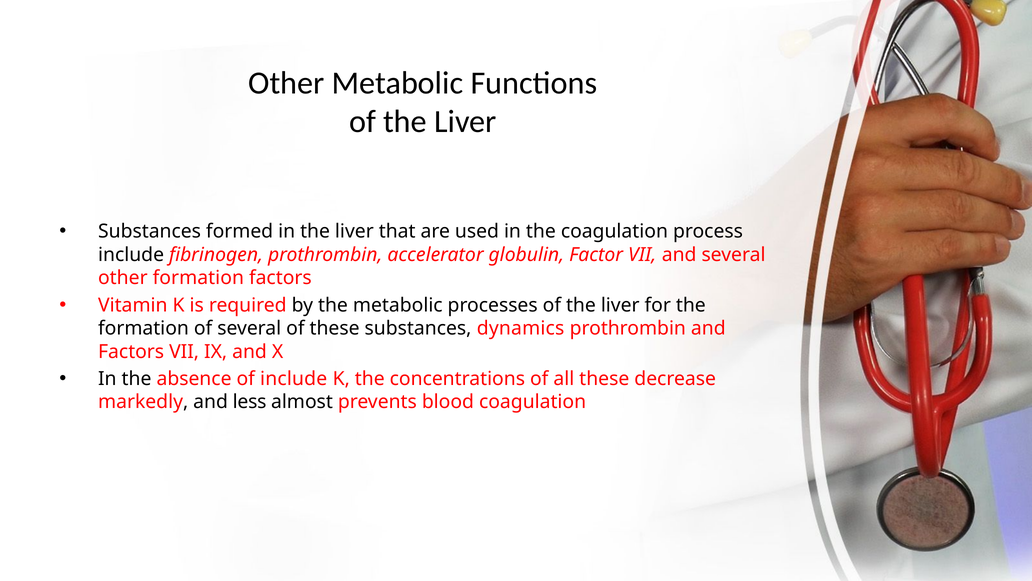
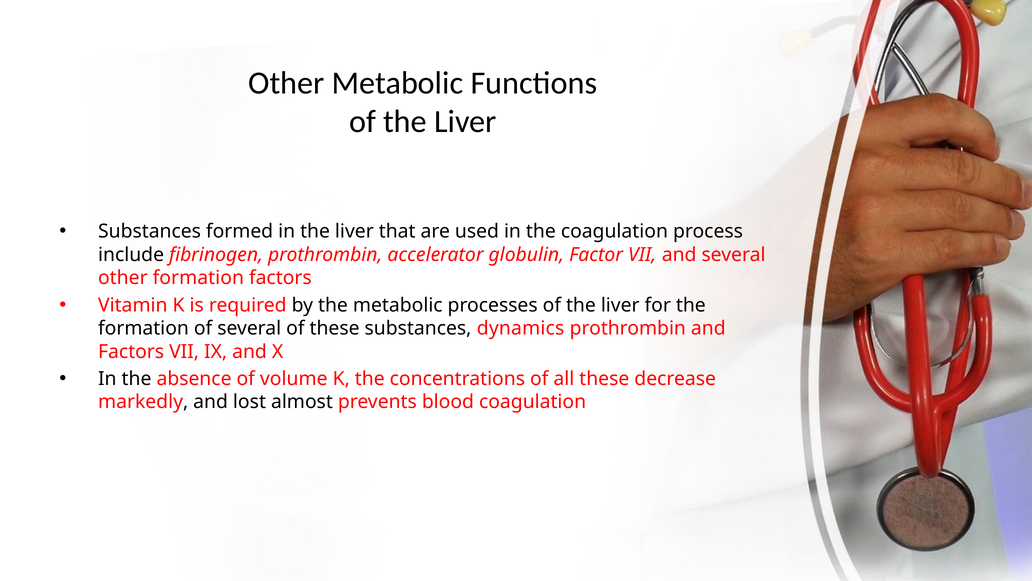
of include: include -> volume
less: less -> lost
